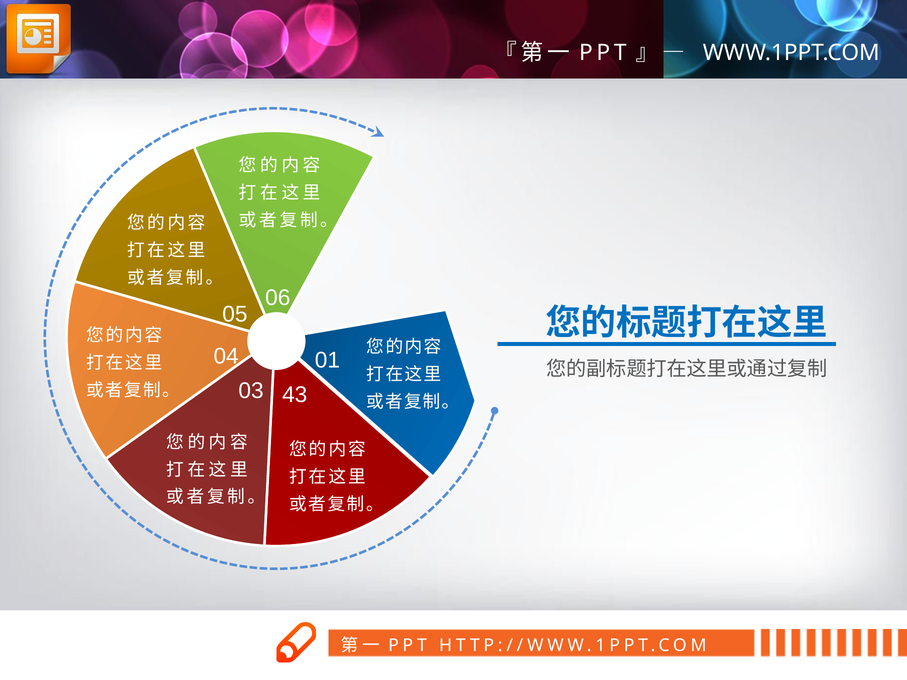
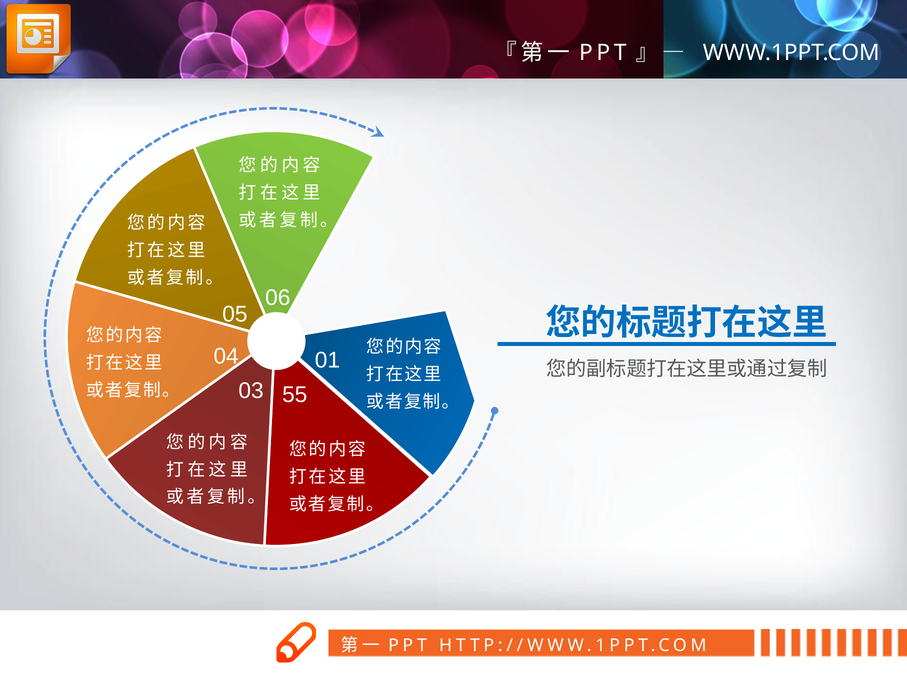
43: 43 -> 55
